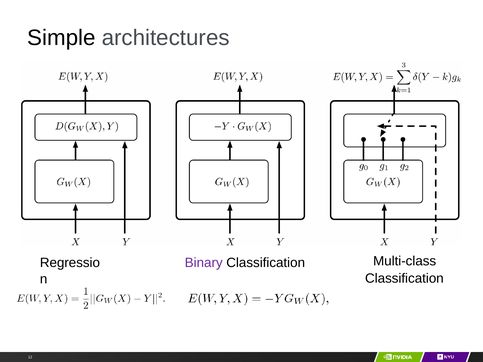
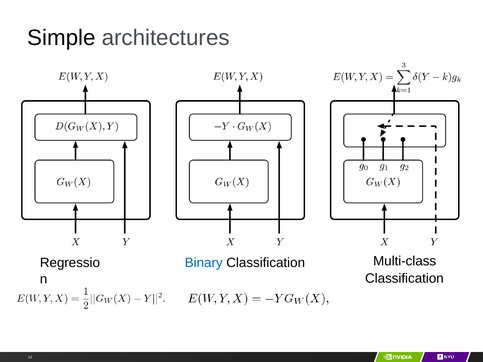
Binary colour: purple -> blue
